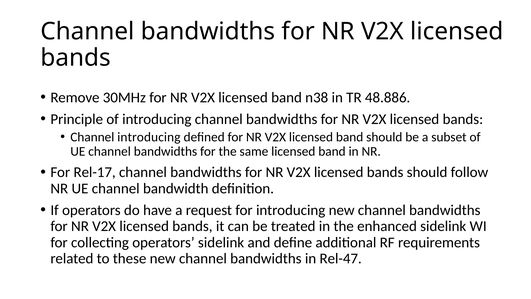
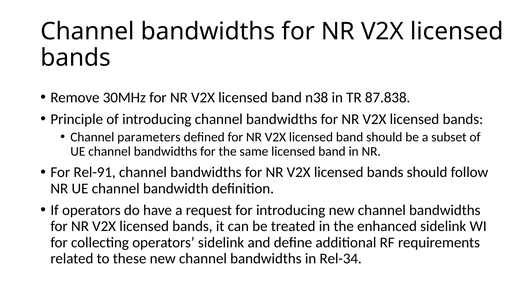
48.886: 48.886 -> 87.838
Channel introducing: introducing -> parameters
Rel-17: Rel-17 -> Rel-91
Rel-47: Rel-47 -> Rel-34
